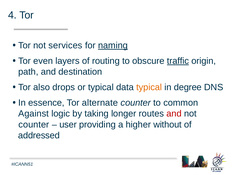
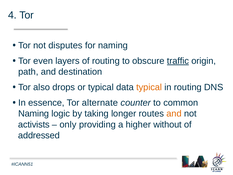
services: services -> disputes
naming at (113, 45) underline: present -> none
in degree: degree -> routing
Against at (34, 114): Against -> Naming
and at (174, 114) colour: red -> orange
counter at (34, 124): counter -> activists
user: user -> only
